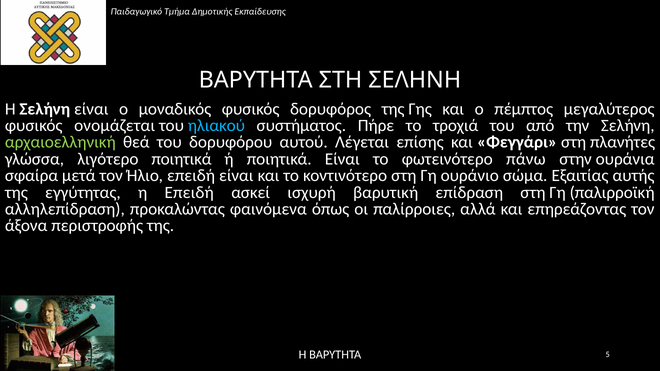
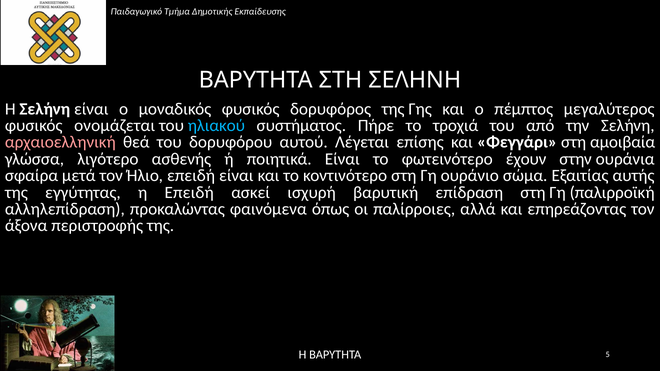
αρχαιοελληνική colour: light green -> pink
πλανήτες: πλανήτες -> αμοιβαία
λιγότερο ποιητικά: ποιητικά -> ασθενής
πάνω: πάνω -> έχουν
